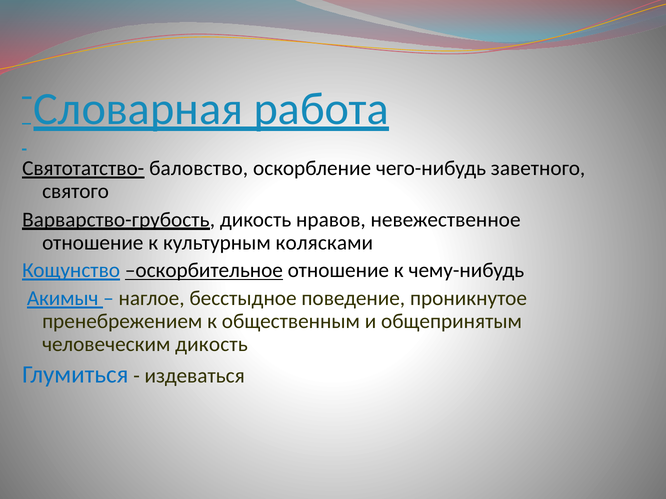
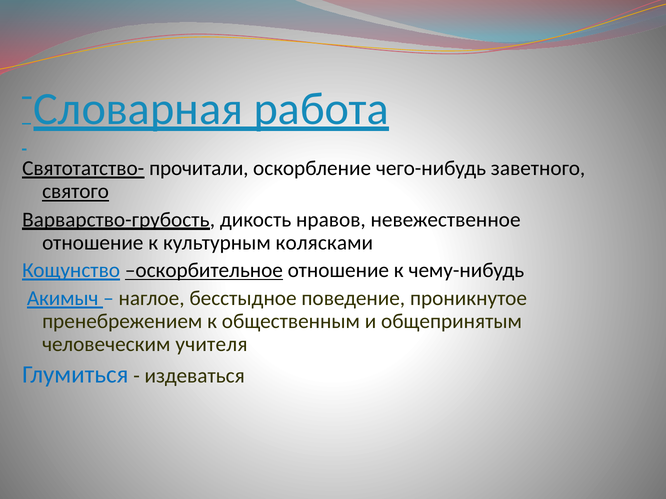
баловство: баловство -> прочитали
святого underline: none -> present
человеческим дикость: дикость -> учителя
